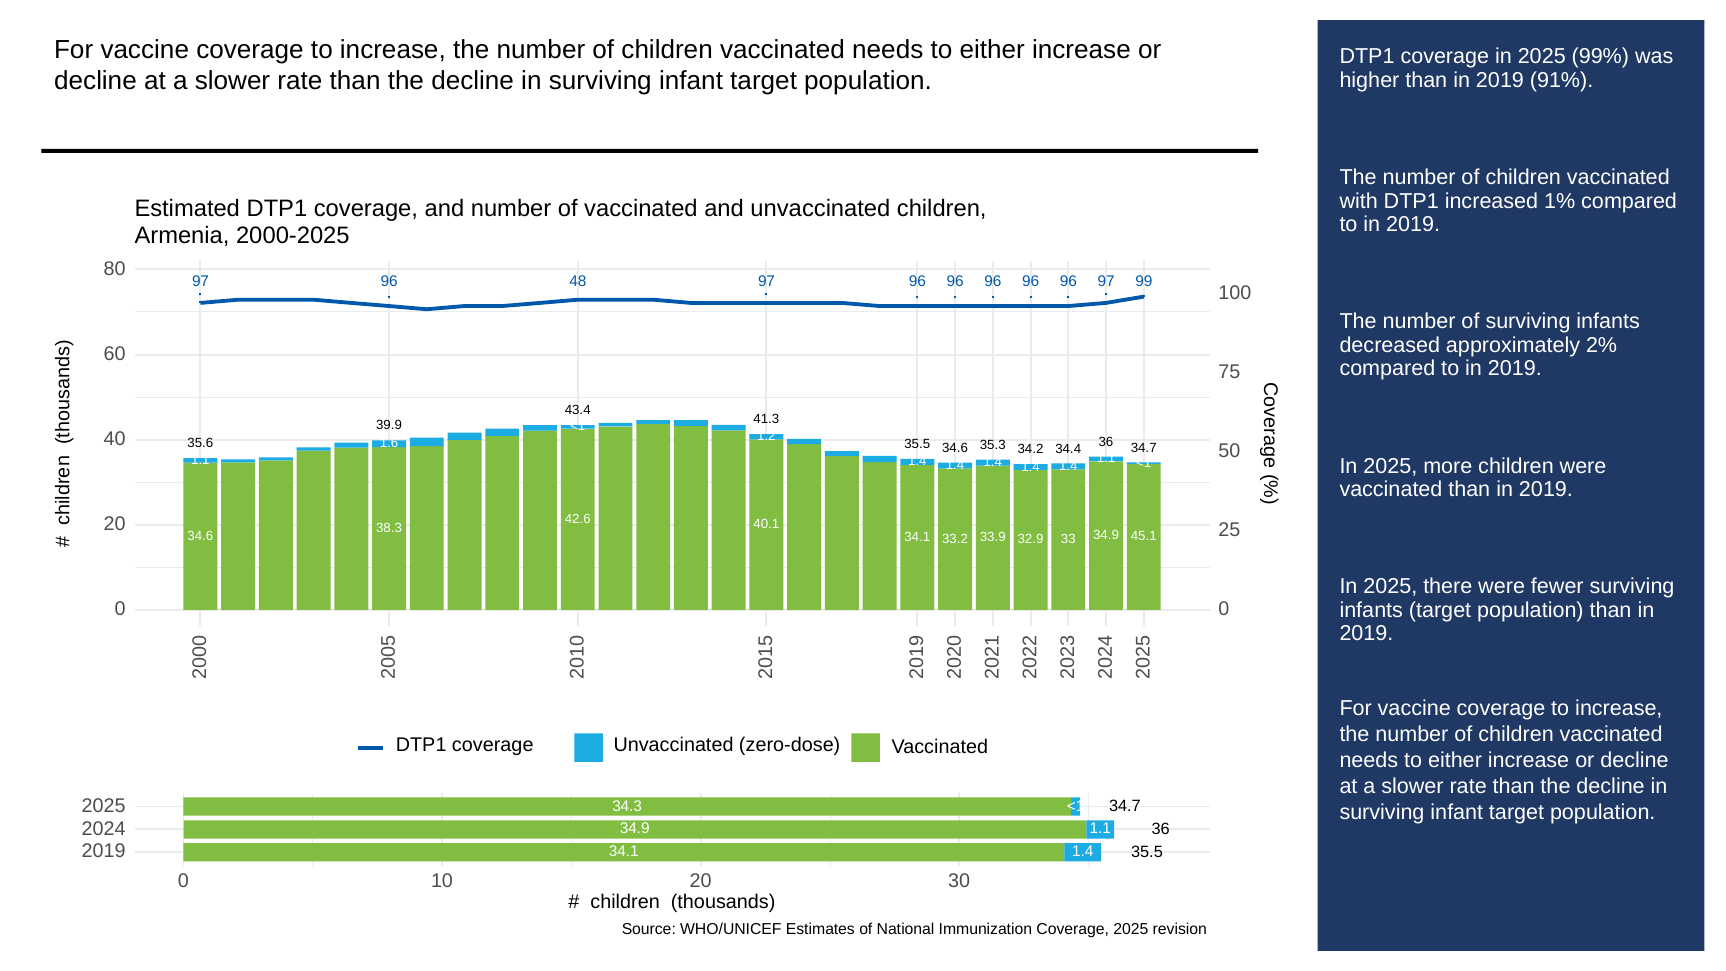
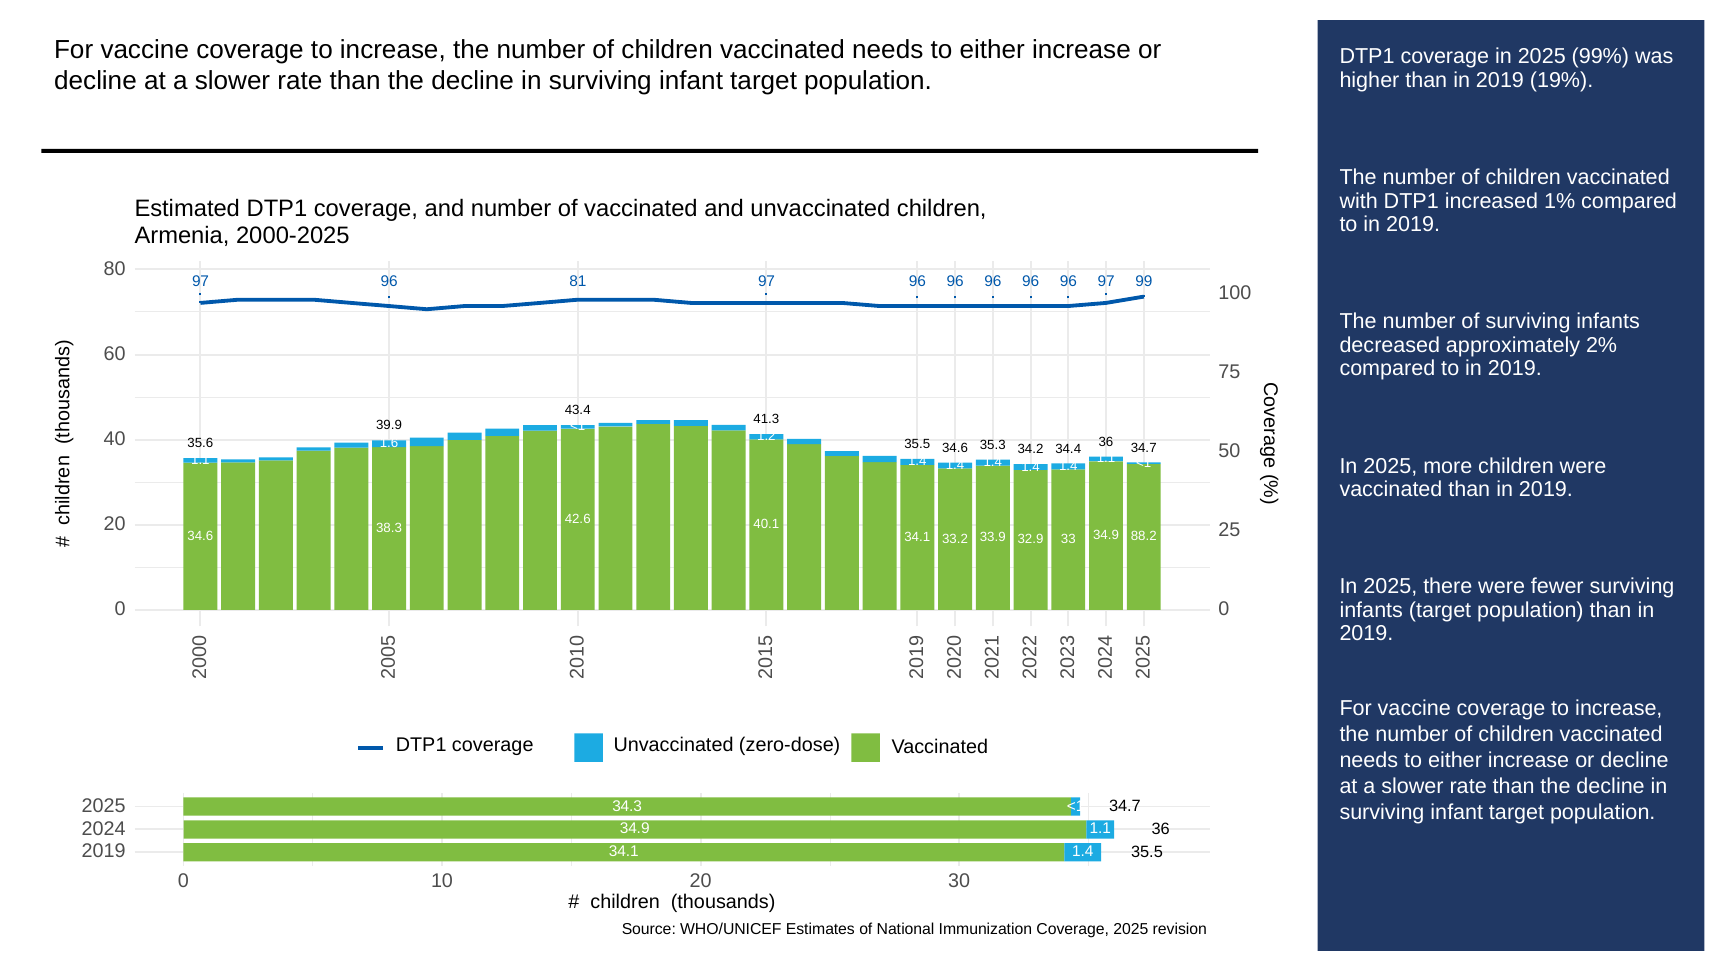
91%: 91% -> 19%
48: 48 -> 81
45.1: 45.1 -> 88.2
